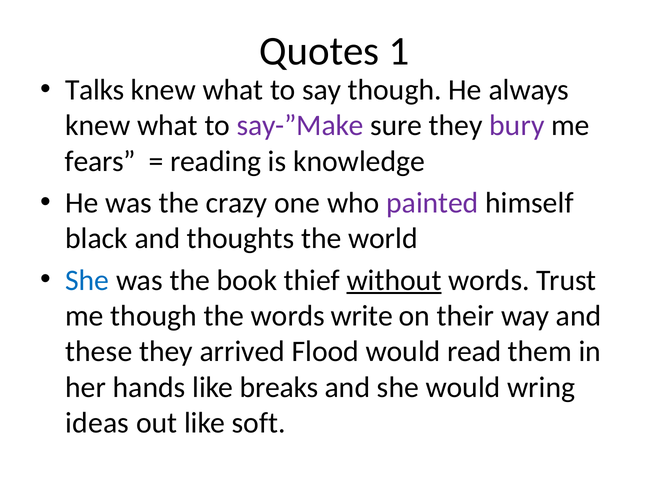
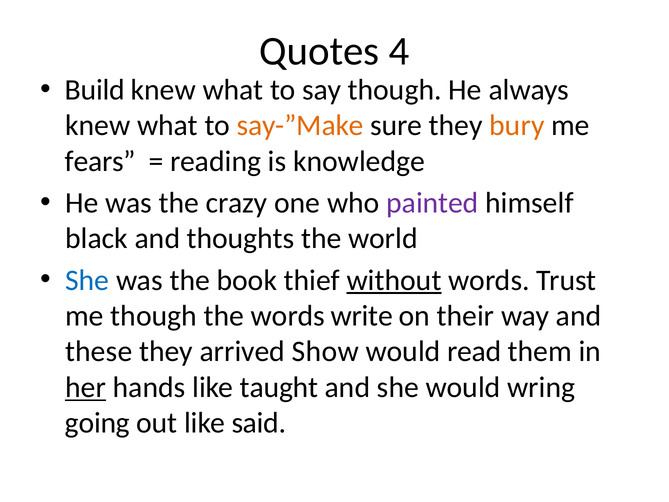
1: 1 -> 4
Talks: Talks -> Build
say-”Make colour: purple -> orange
bury colour: purple -> orange
Flood: Flood -> Show
her underline: none -> present
breaks: breaks -> taught
ideas: ideas -> going
soft: soft -> said
